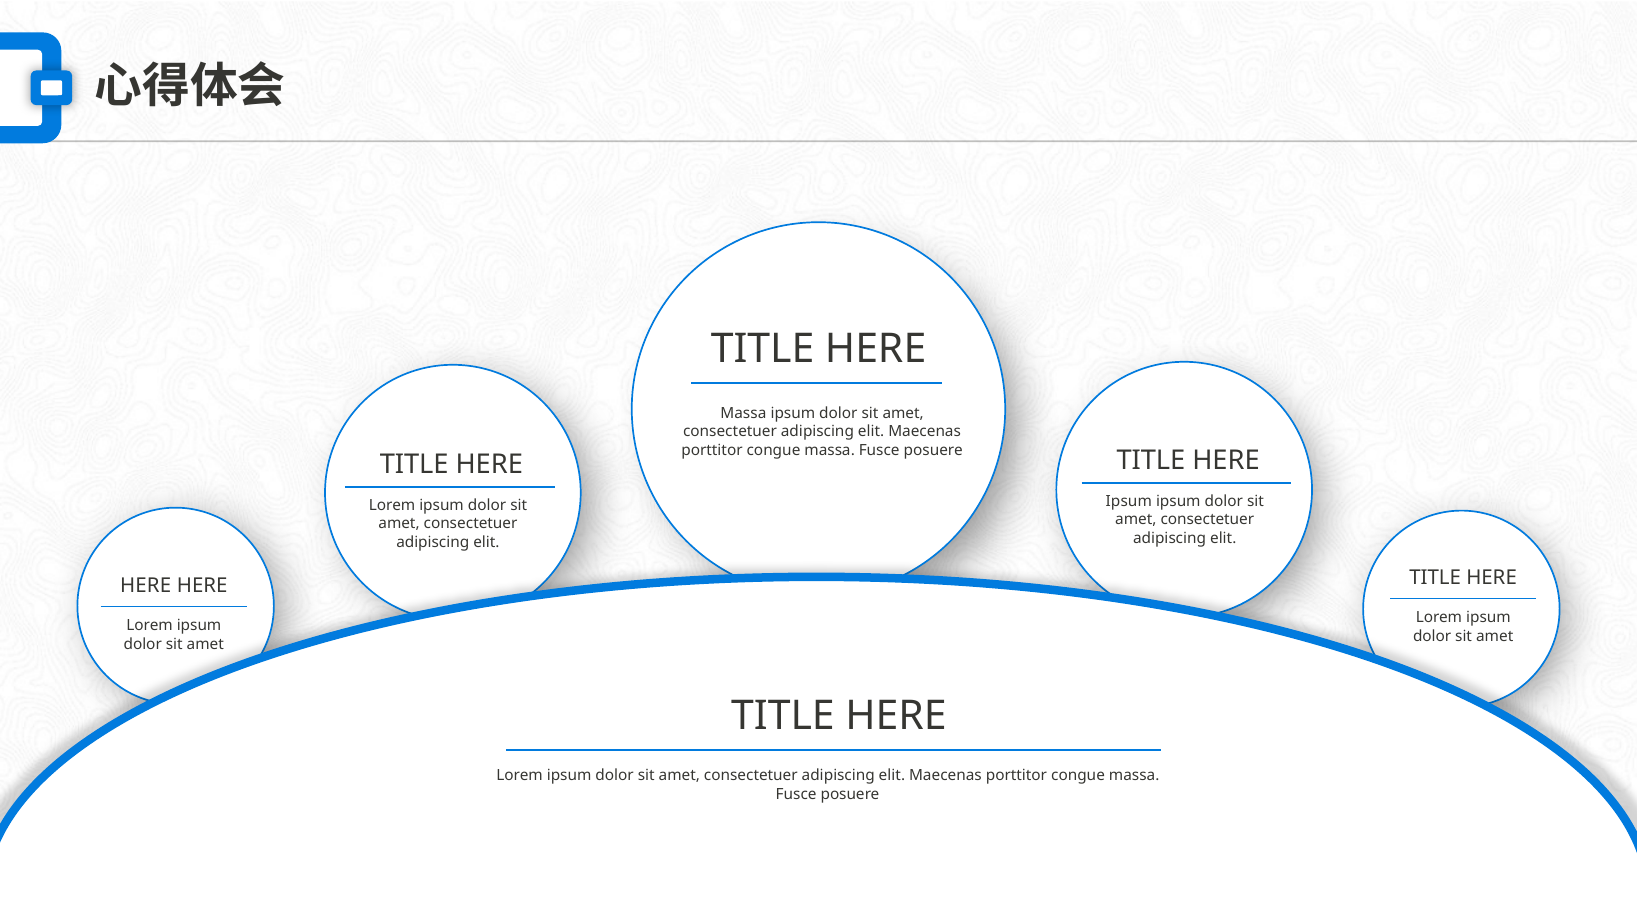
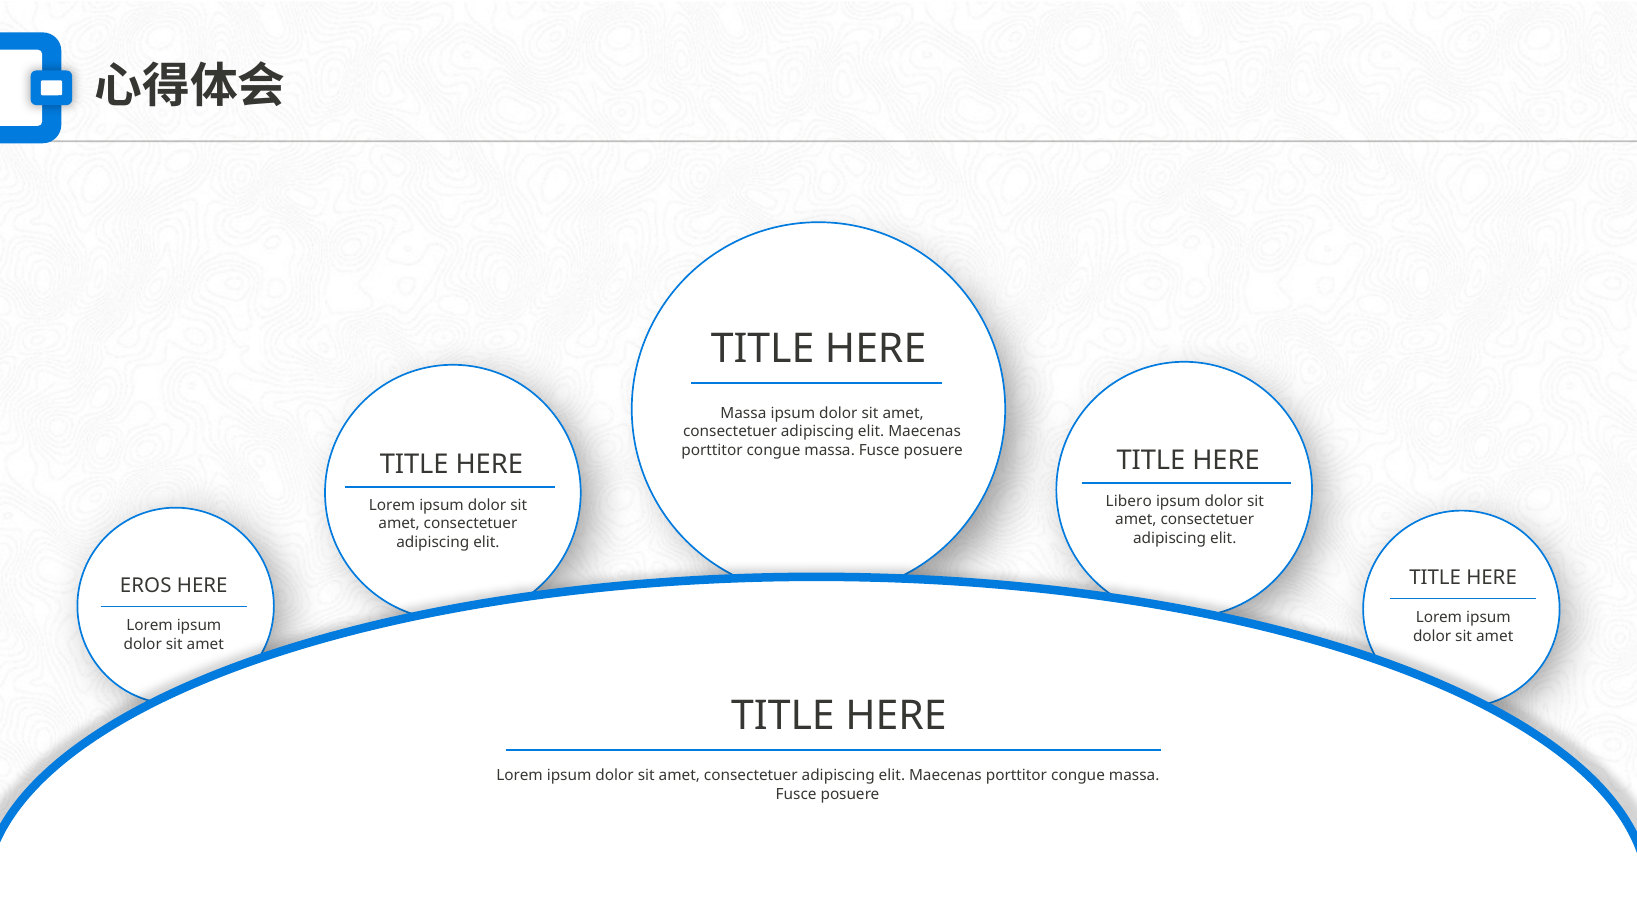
Ipsum at (1129, 501): Ipsum -> Libero
HERE at (146, 586): HERE -> EROS
